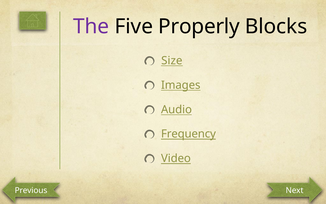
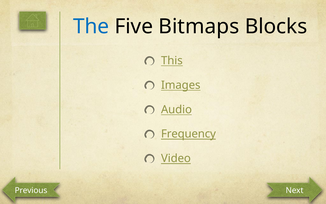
The colour: purple -> blue
Properly: Properly -> Bitmaps
Size: Size -> This
